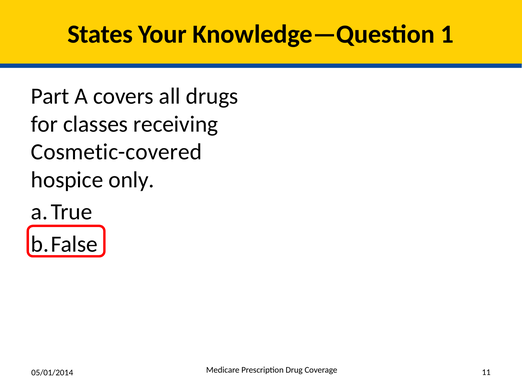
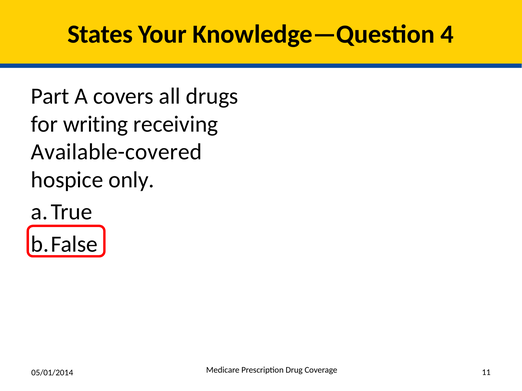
1: 1 -> 4
classes: classes -> writing
Cosmetic-covered: Cosmetic-covered -> Available-covered
